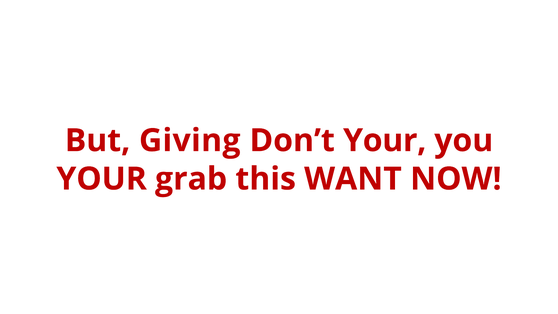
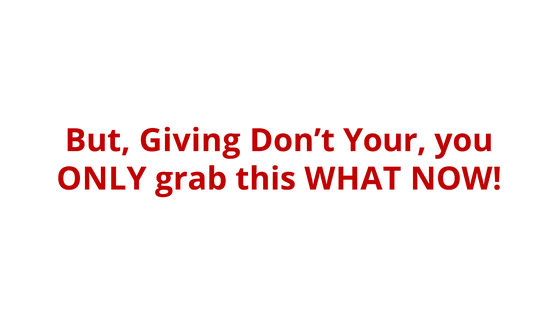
YOUR at (102, 179): YOUR -> ONLY
WANT: WANT -> WHAT
